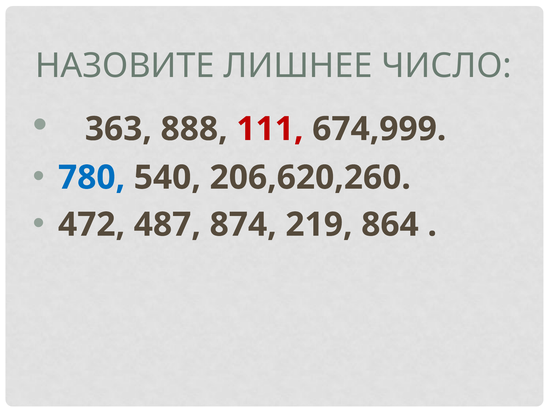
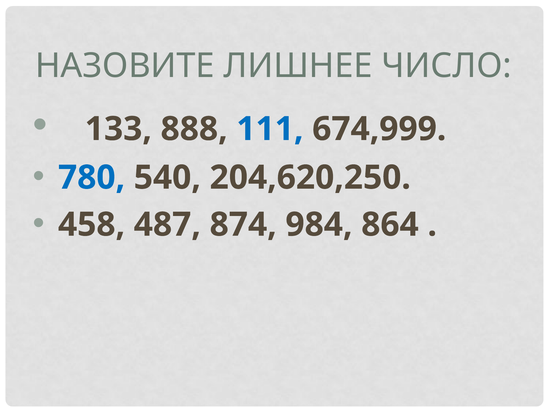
363: 363 -> 133
111 colour: red -> blue
206,620,260: 206,620,260 -> 204,620,250
472: 472 -> 458
219: 219 -> 984
